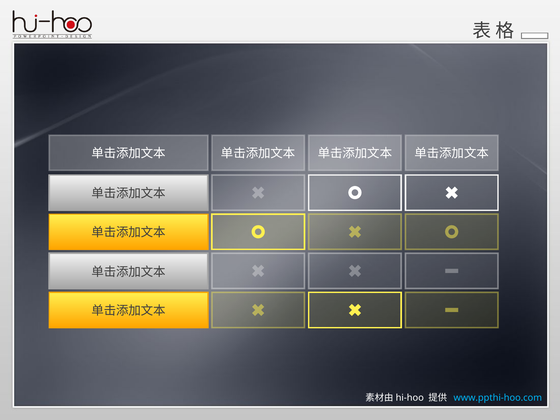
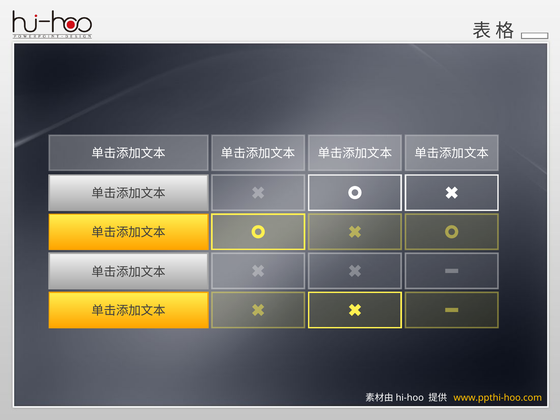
www.ppthi-hoo.com colour: light blue -> yellow
